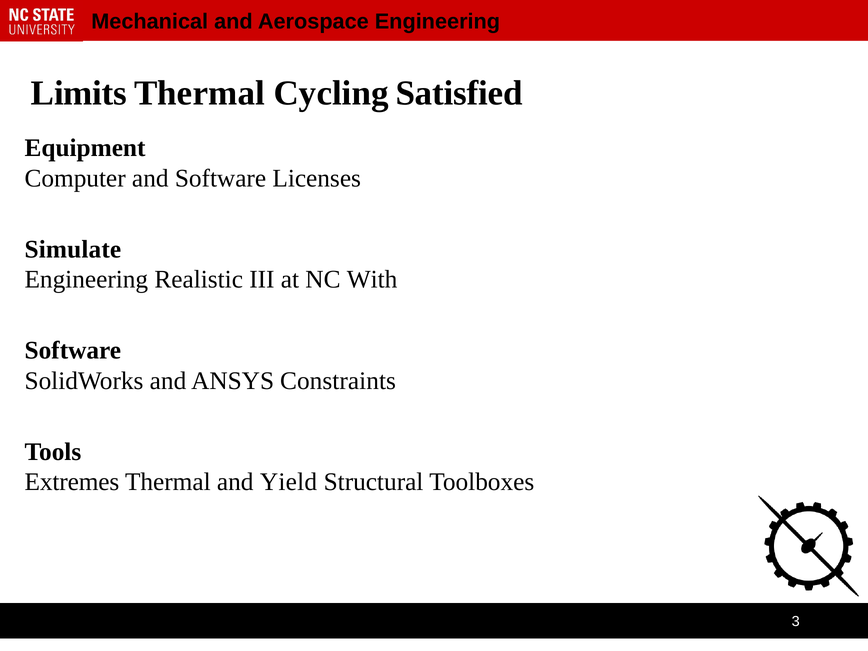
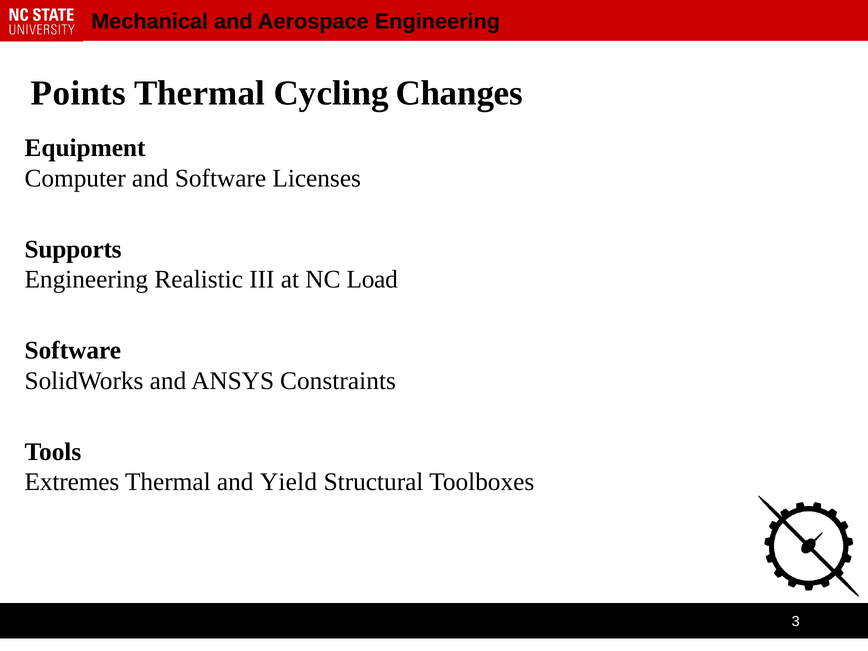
Limits: Limits -> Points
Satisfied: Satisfied -> Changes
Simulate: Simulate -> Supports
With: With -> Load
